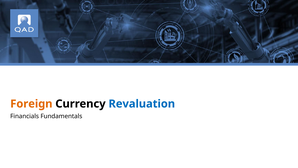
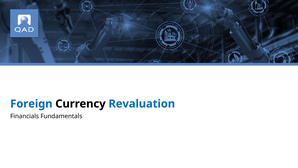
Foreign colour: orange -> blue
